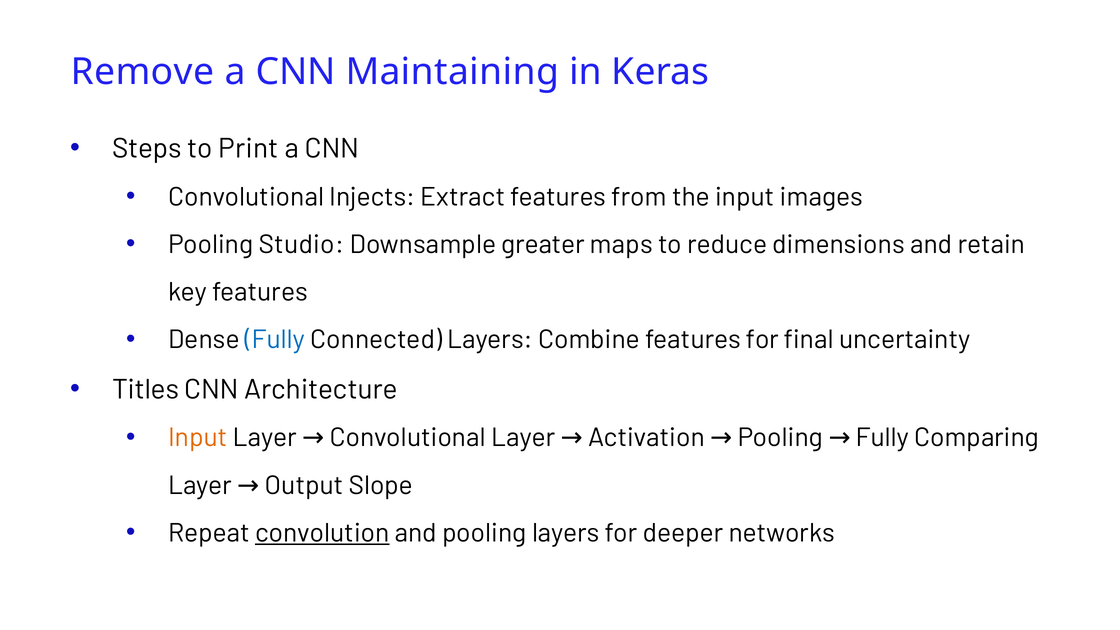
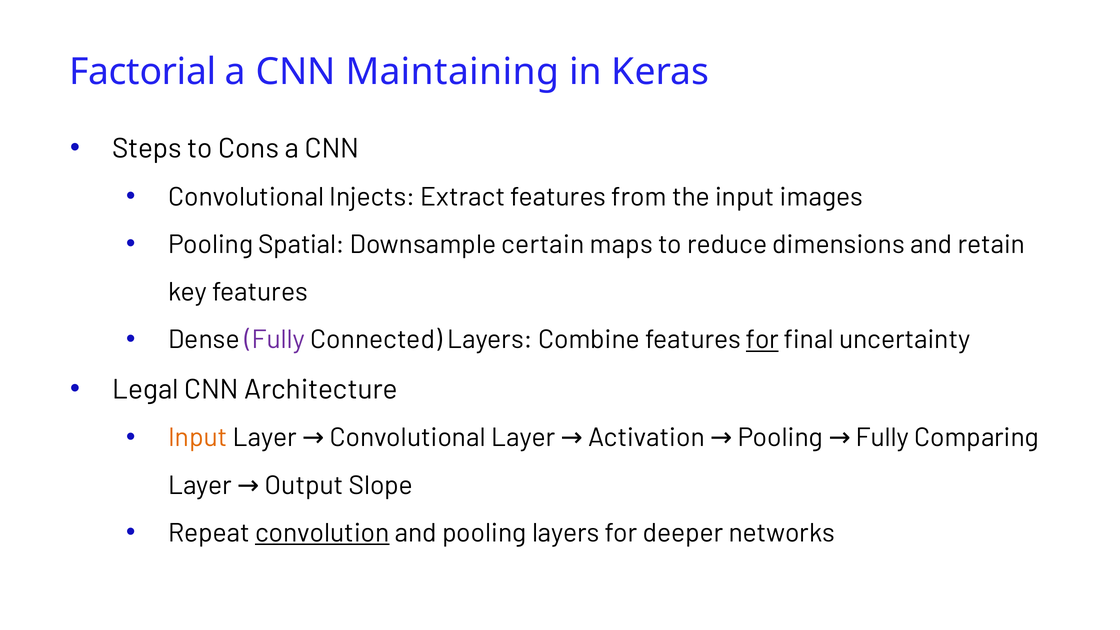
Remove: Remove -> Factorial
Print: Print -> Cons
Studio: Studio -> Spatial
greater: greater -> certain
Fully at (275, 340) colour: blue -> purple
for at (762, 340) underline: none -> present
Titles: Titles -> Legal
